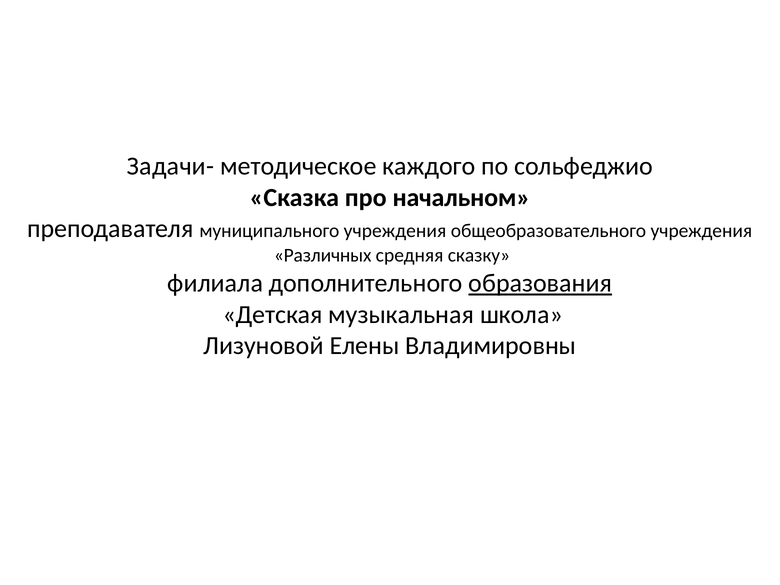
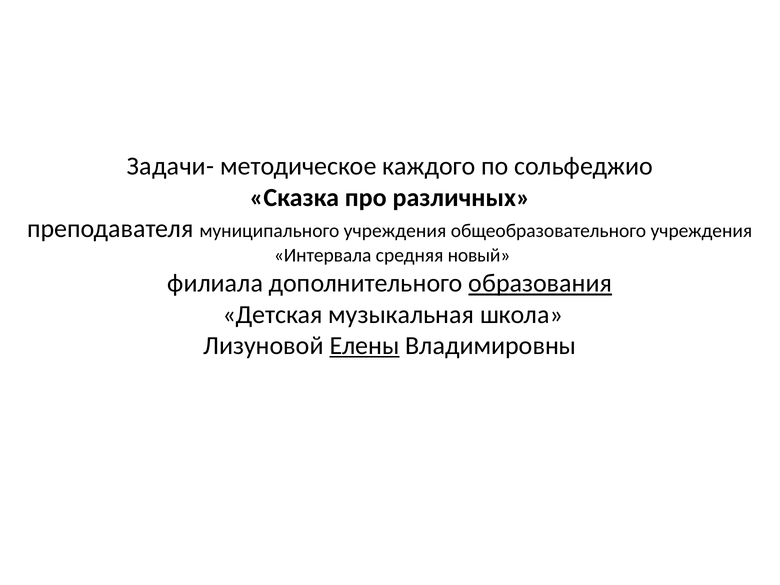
начальном: начальном -> различных
Различных: Различных -> Интервала
сказку: сказку -> новый
Елены underline: none -> present
